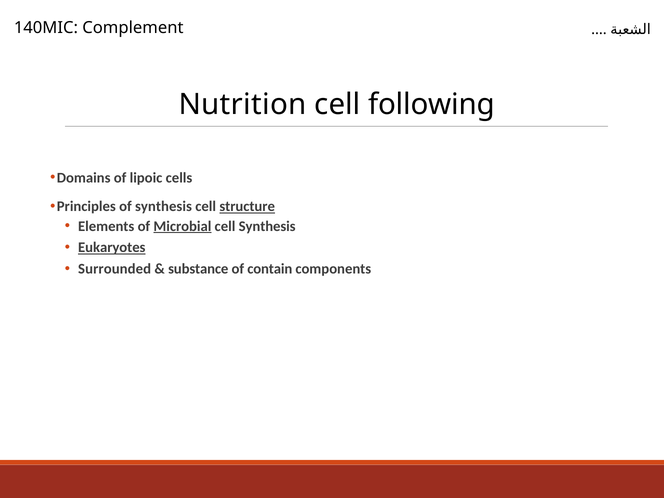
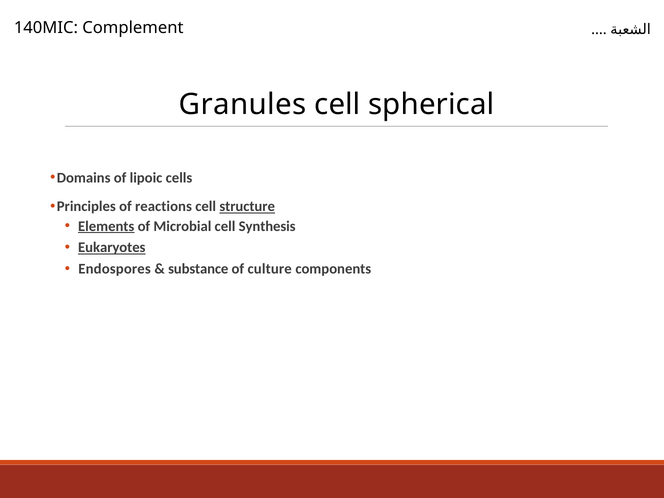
Nutrition: Nutrition -> Granules
following: following -> spherical
of synthesis: synthesis -> reactions
Elements underline: none -> present
Microbial underline: present -> none
Surrounded: Surrounded -> Endospores
contain: contain -> culture
